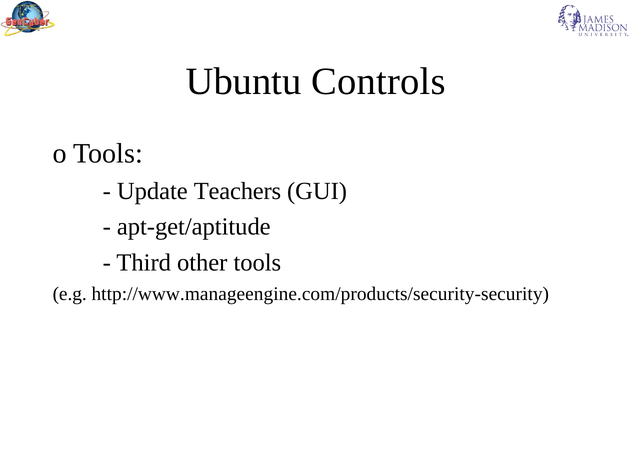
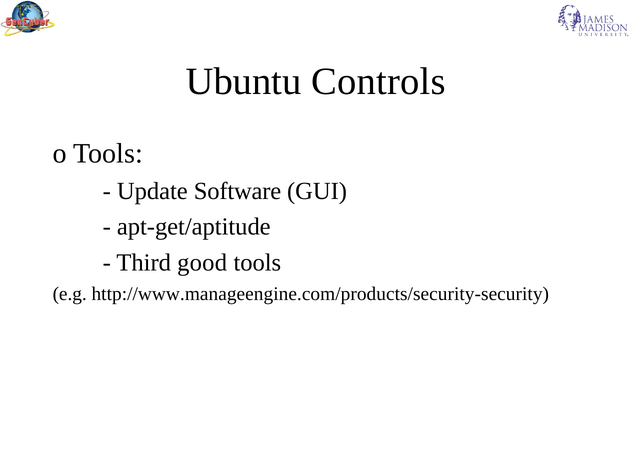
Teachers: Teachers -> Software
other: other -> good
